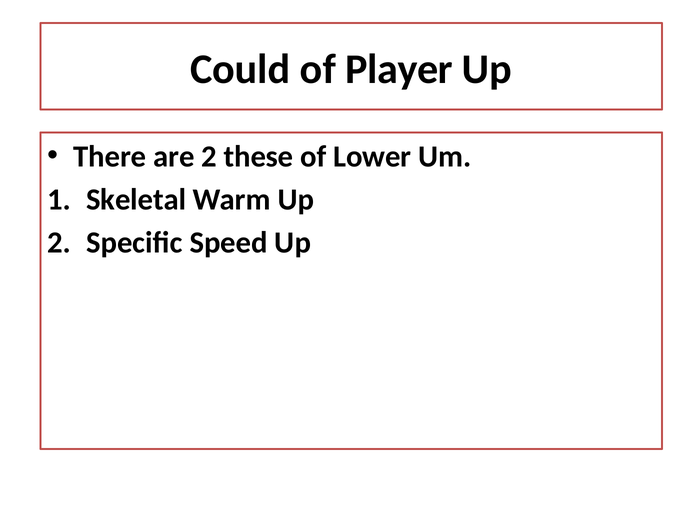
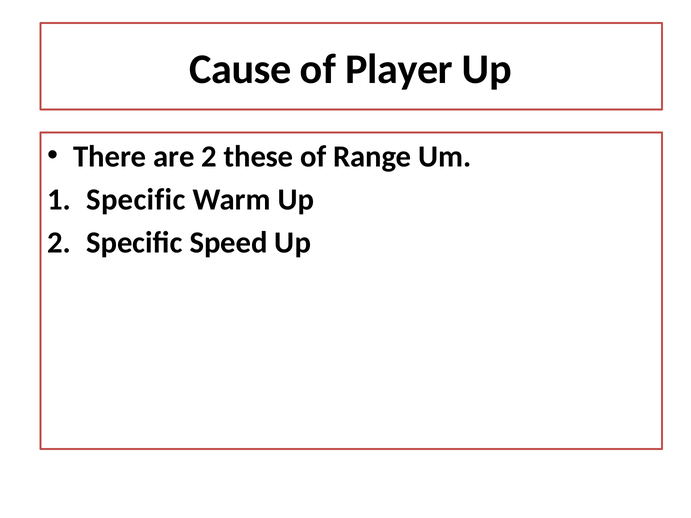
Could: Could -> Cause
Lower: Lower -> Range
Skeletal at (136, 199): Skeletal -> Specific
